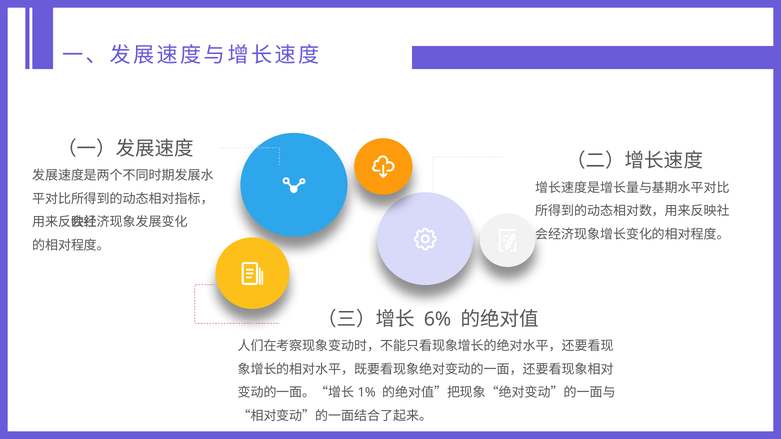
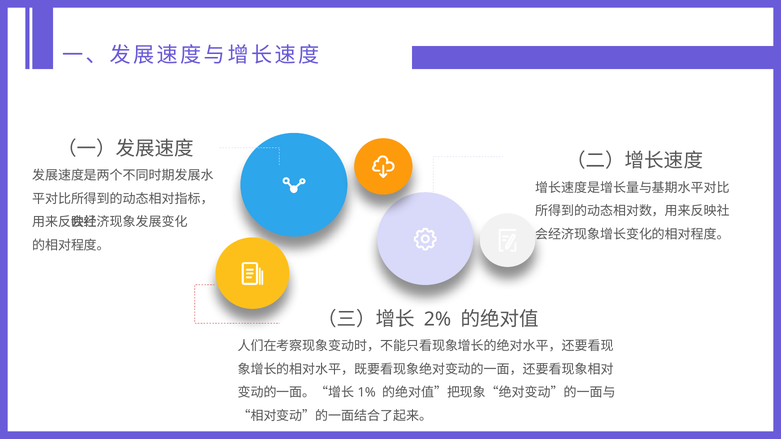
6%: 6% -> 2%
